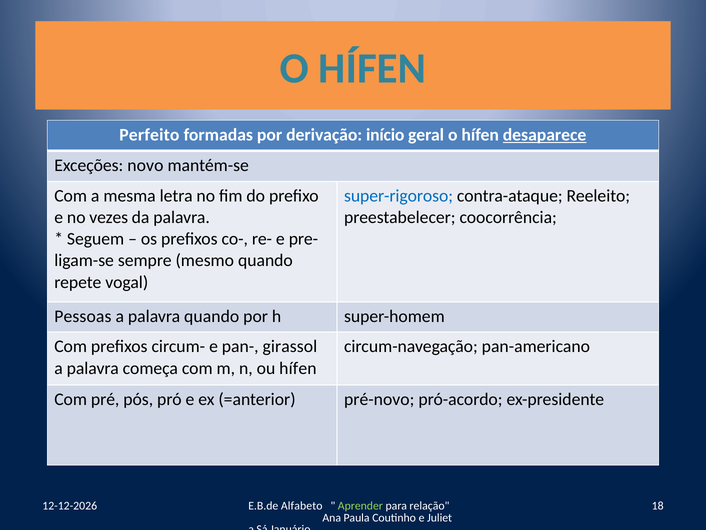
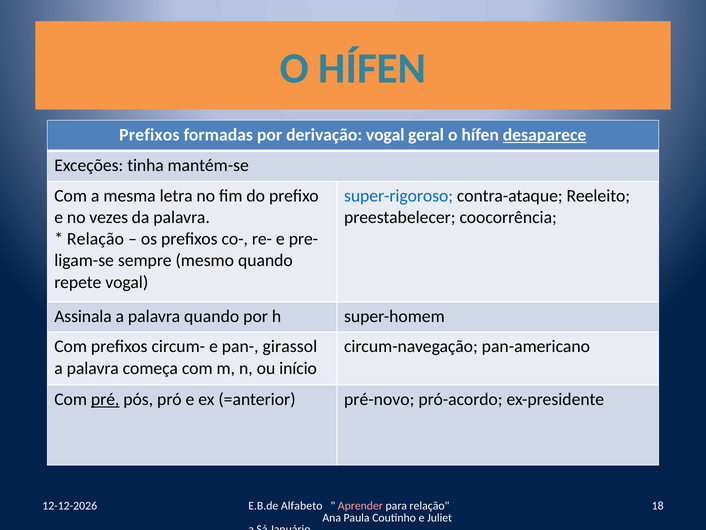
Perfeito at (149, 135): Perfeito -> Prefixos
derivação início: início -> vogal
novo: novo -> tinha
Seguem at (96, 239): Seguem -> Relação
Pessoas: Pessoas -> Assinala
ou hífen: hífen -> início
pré underline: none -> present
Aprender colour: light green -> pink
